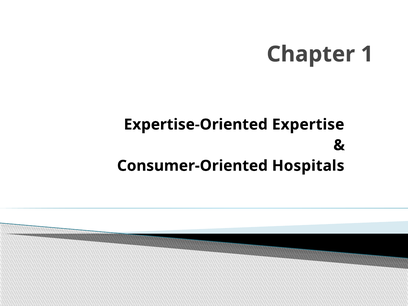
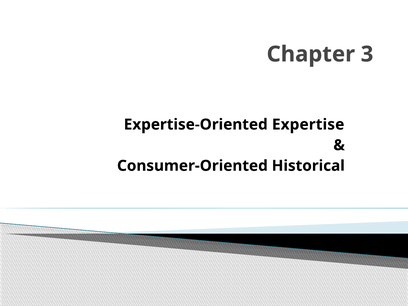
1: 1 -> 3
Hospitals: Hospitals -> Historical
